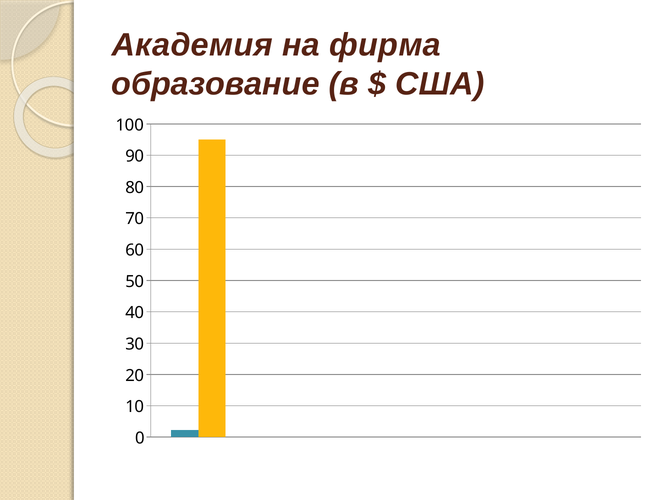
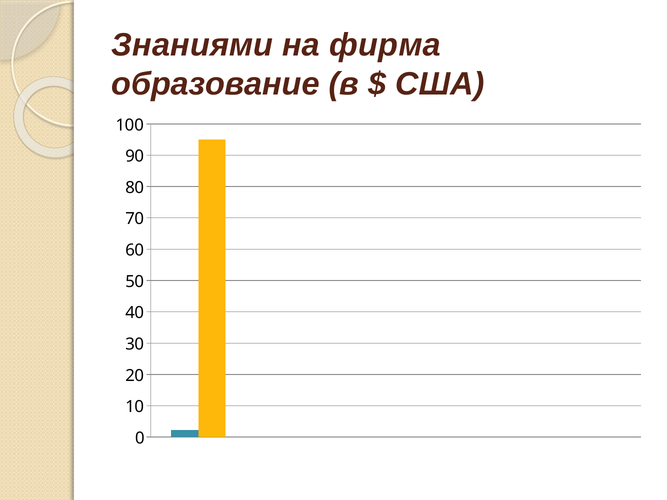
Академия: Академия -> Знаниями
